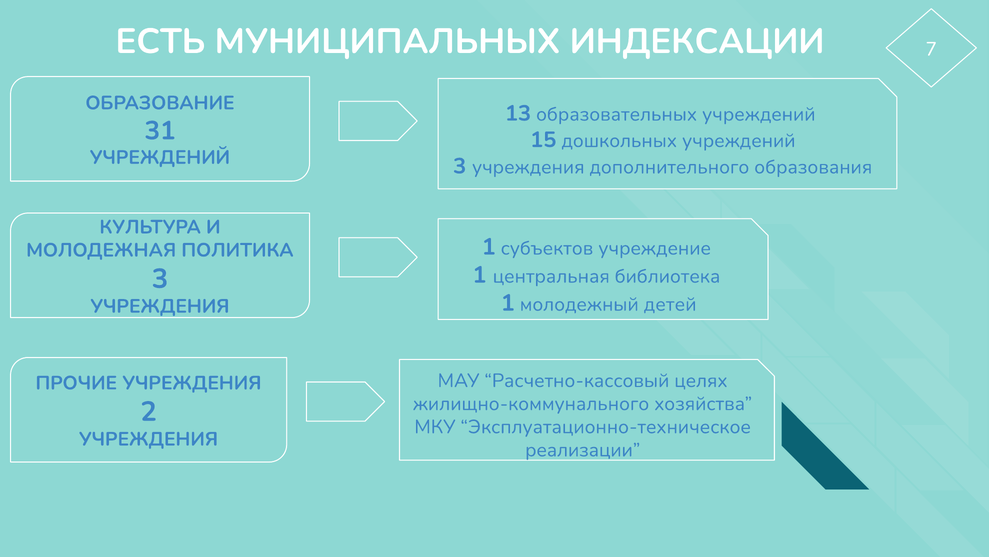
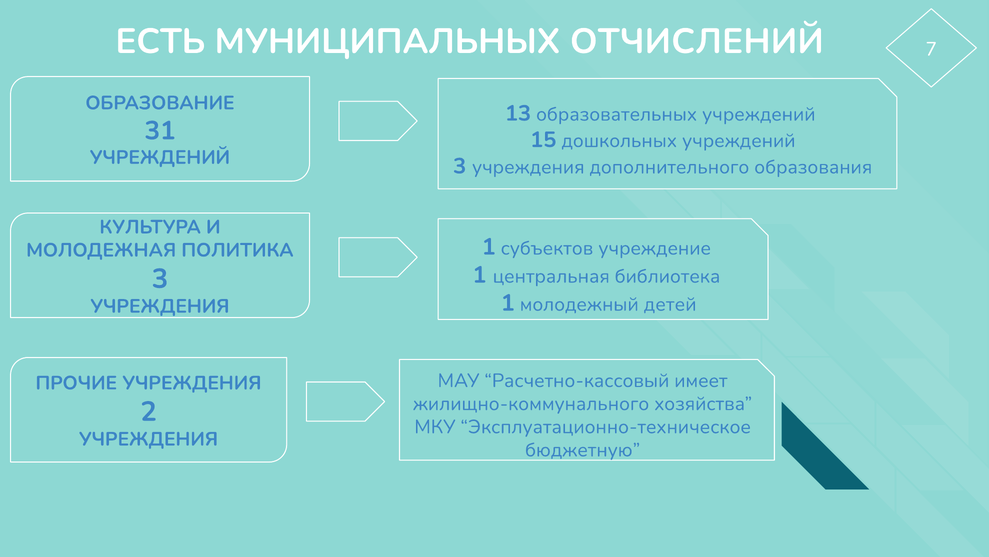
ИНДЕКСАЦИИ: ИНДЕКСАЦИИ -> ОТЧИСЛЕНИЙ
целях: целях -> имеет
реализации: реализации -> бюджетную
